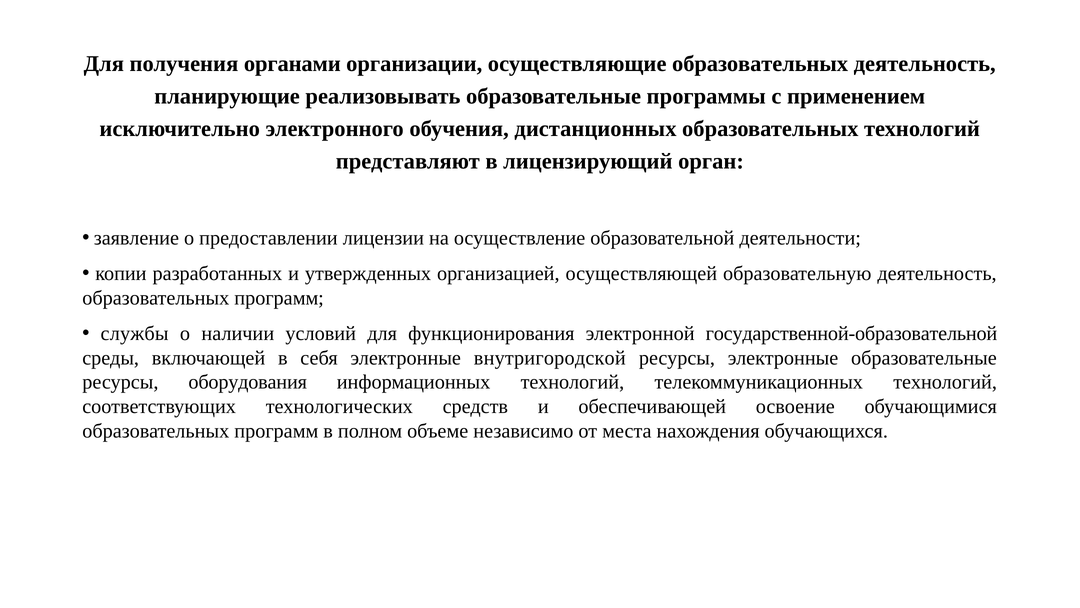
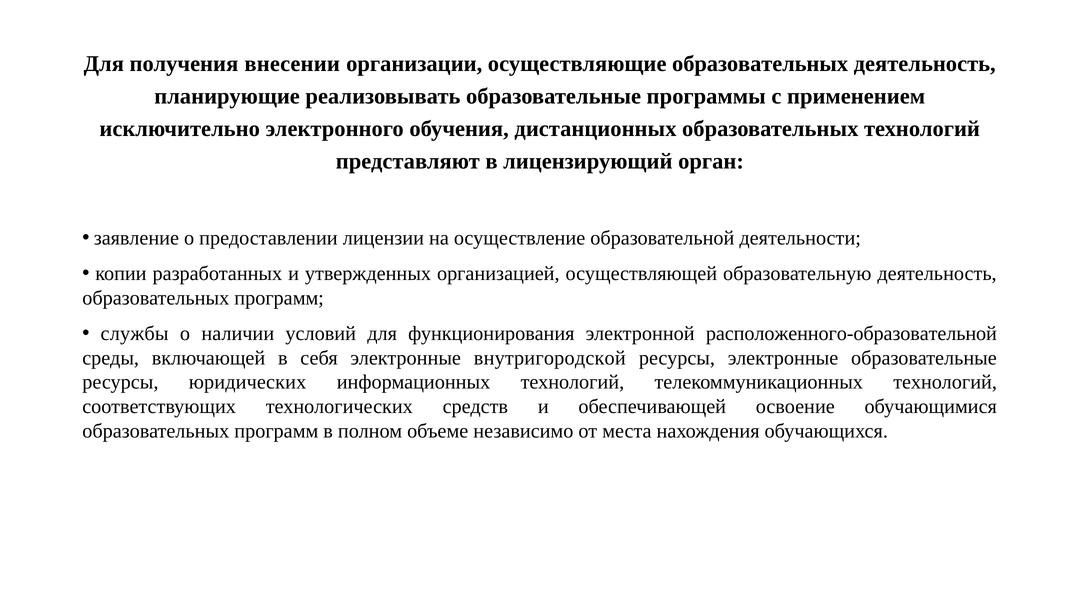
органами: органами -> внесении
государственной-образовательной: государственной-образовательной -> расположенного-образовательной
оборудования: оборудования -> юридических
